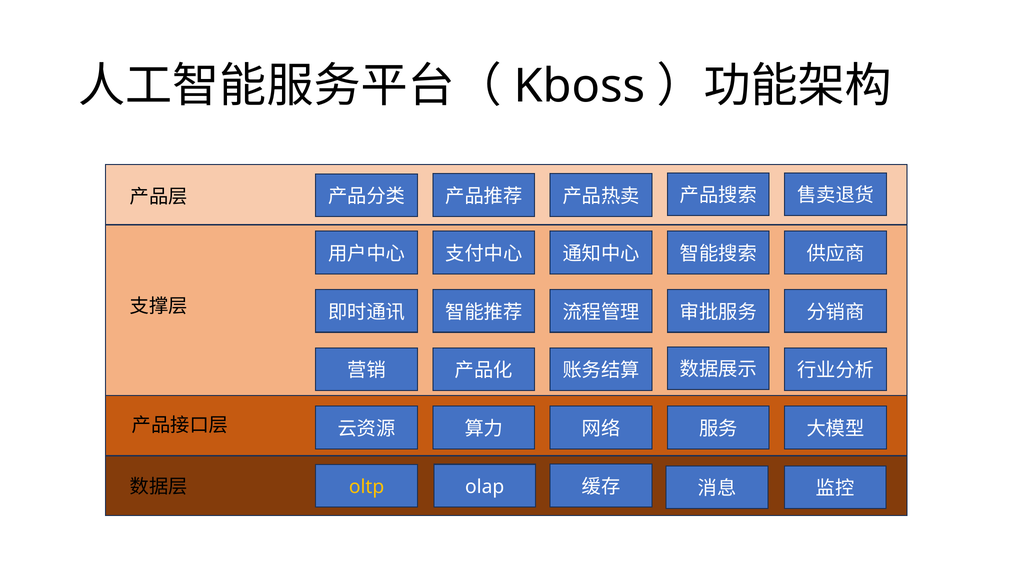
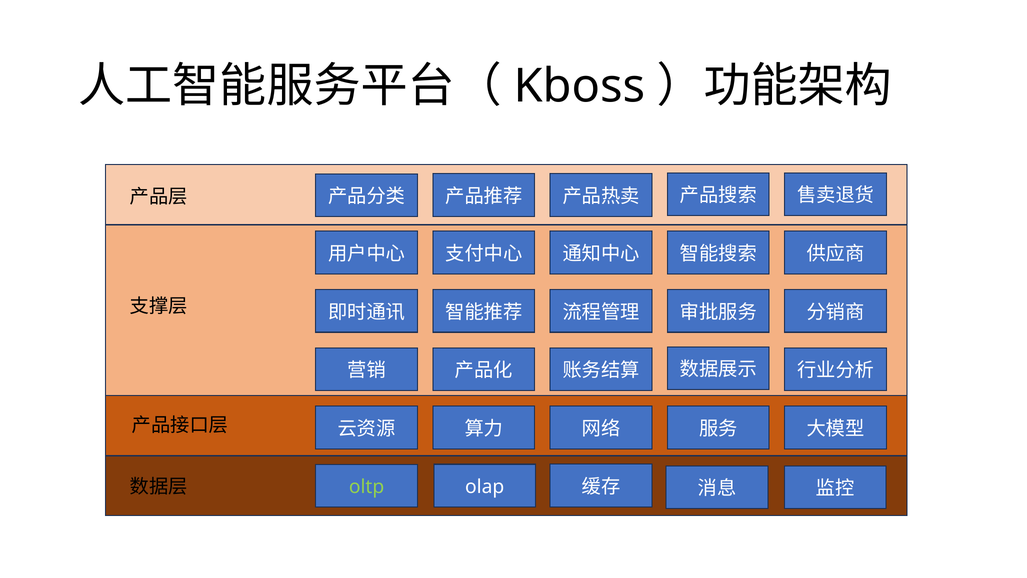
oltp colour: yellow -> light green
